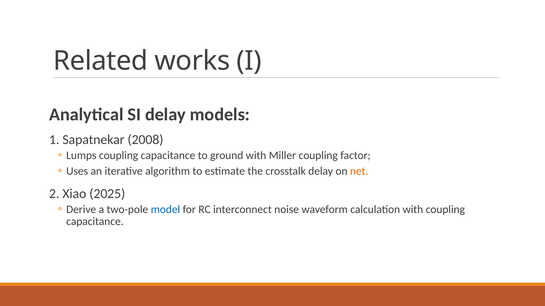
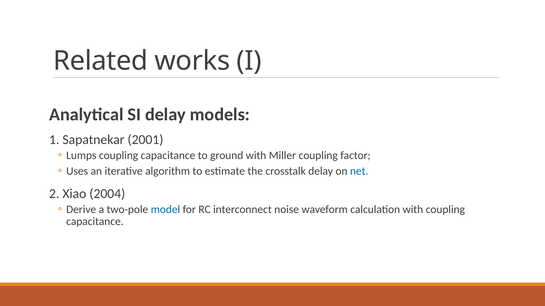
2008: 2008 -> 2001
net colour: orange -> blue
2025: 2025 -> 2004
